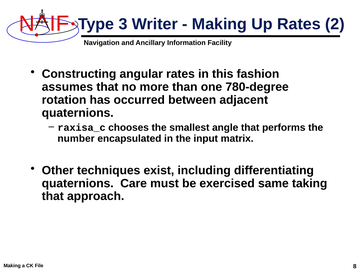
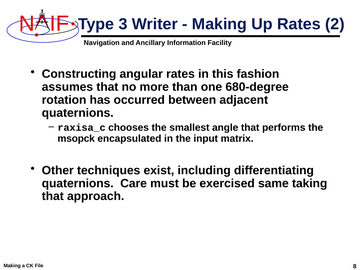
780-degree: 780-degree -> 680-degree
number: number -> msopck
